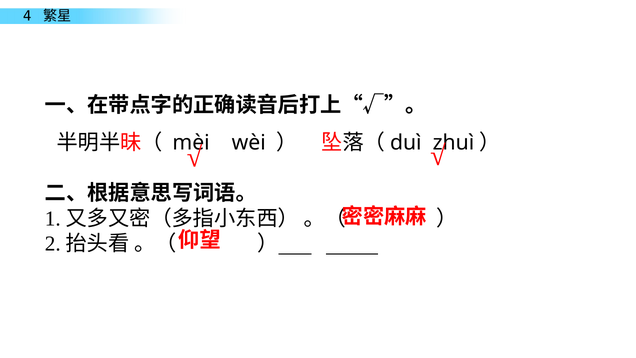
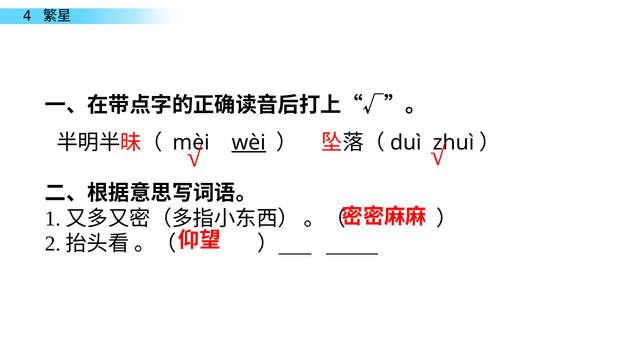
wèi underline: none -> present
